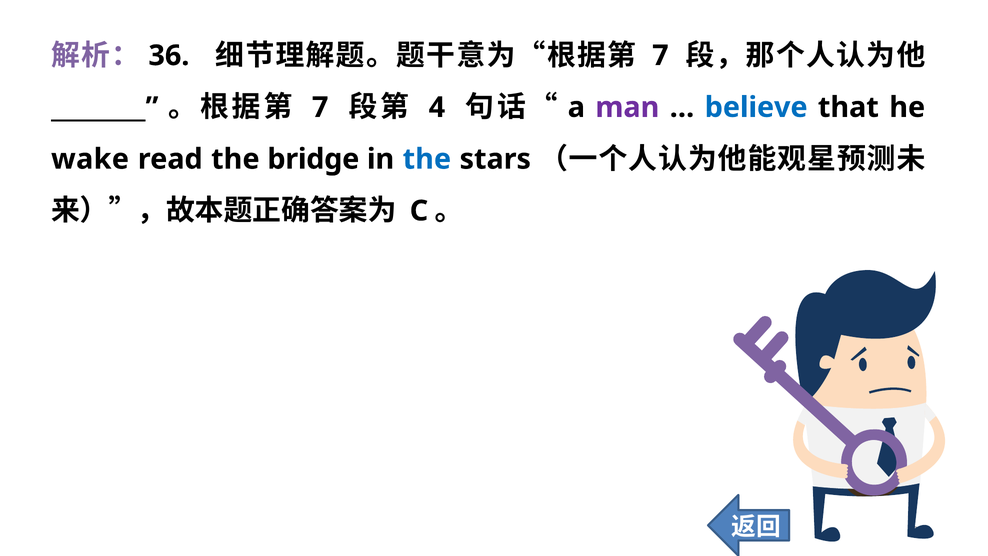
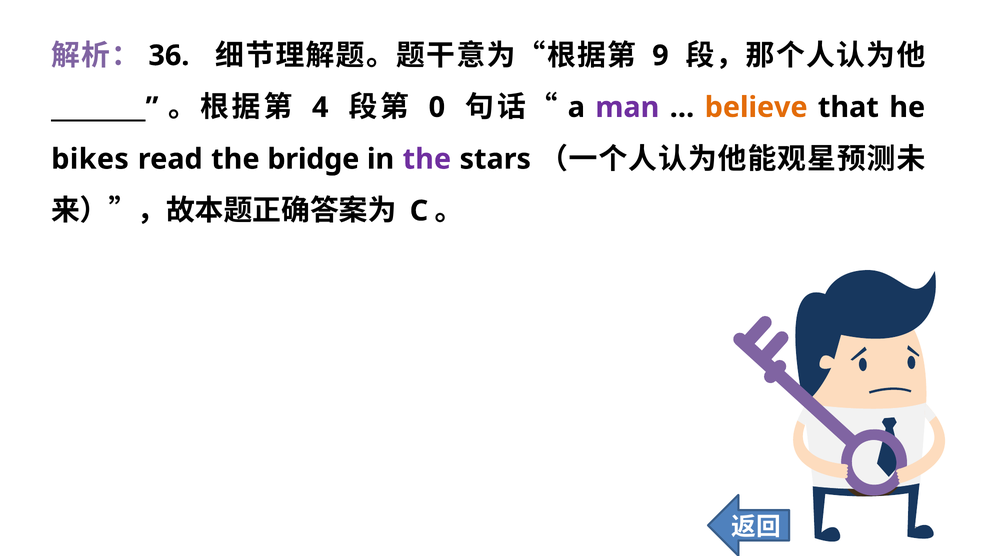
7 at (660, 56): 7 -> 9
7 at (320, 107): 7 -> 4
4: 4 -> 0
believe colour: blue -> orange
wake: wake -> bikes
the at (427, 159) colour: blue -> purple
